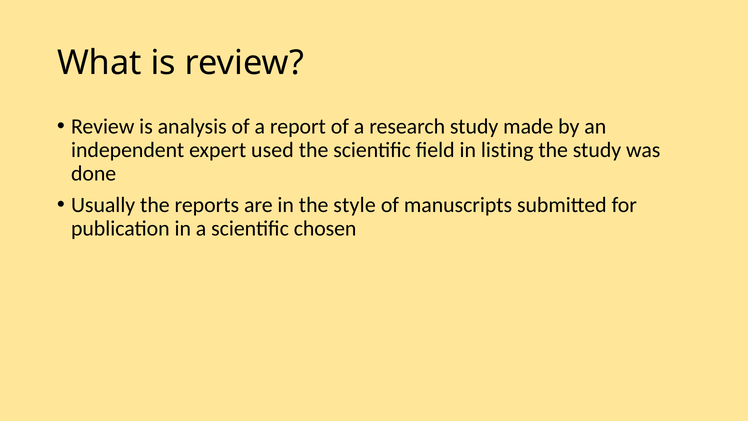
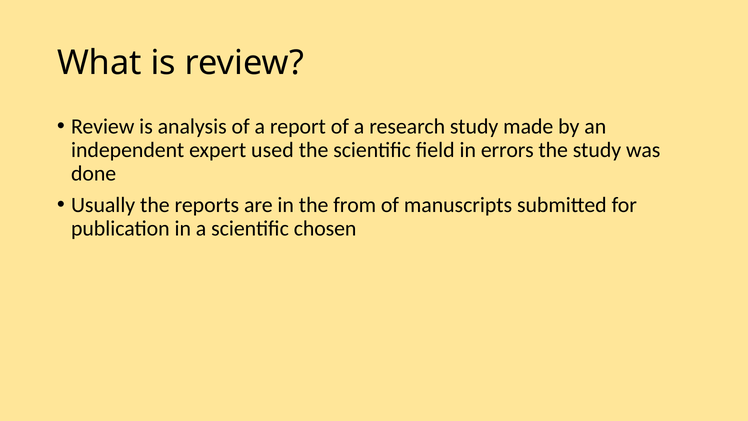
listing: listing -> errors
style: style -> from
